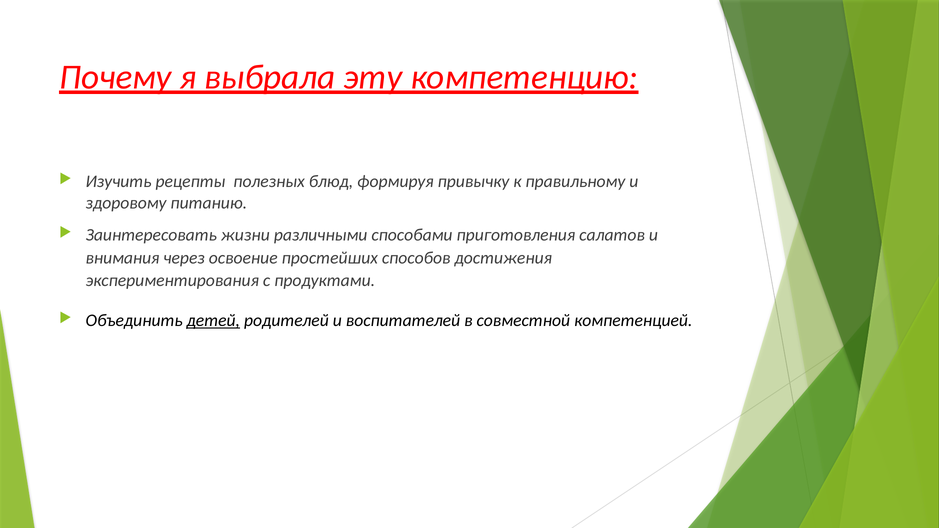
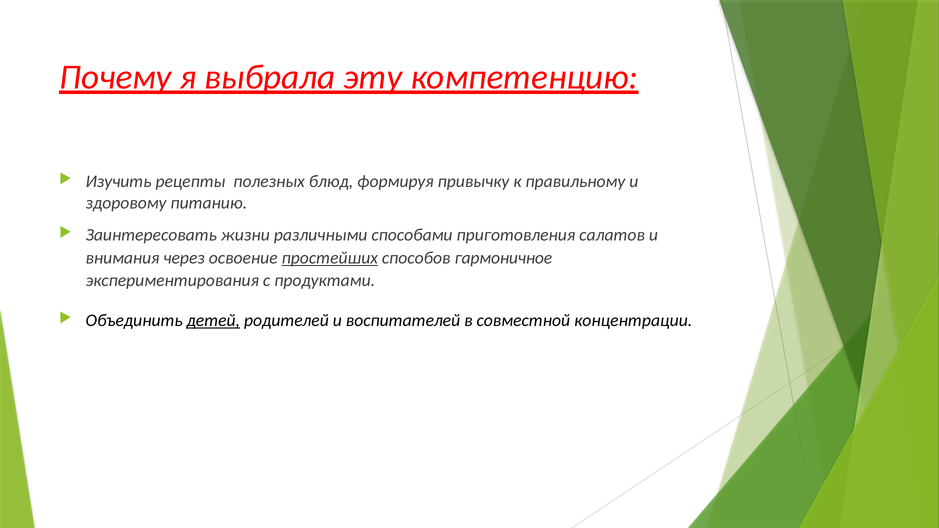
простейших underline: none -> present
достижения: достижения -> гармоничное
компетенцией: компетенцией -> концентрации
